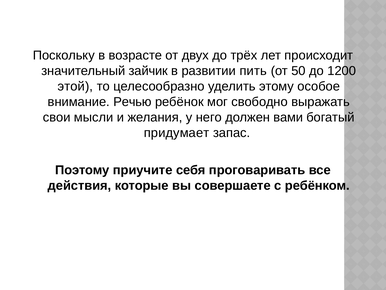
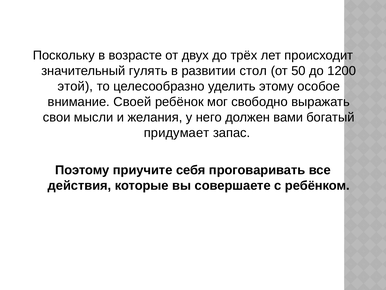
зайчик: зайчик -> гулять
пить: пить -> стол
Речью: Речью -> Своей
